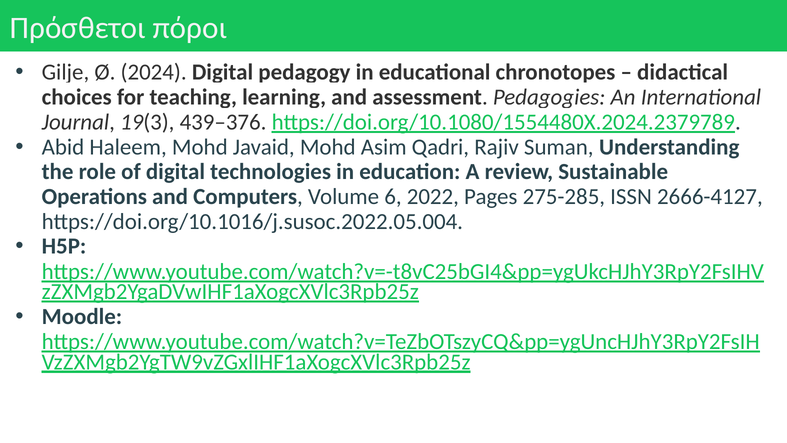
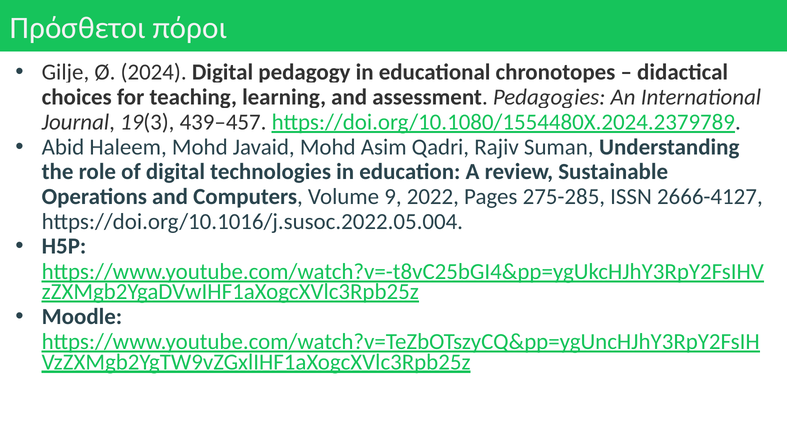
439–376: 439–376 -> 439–457
6: 6 -> 9
